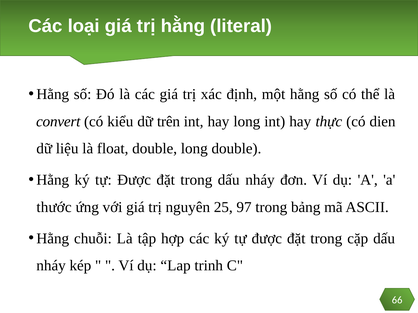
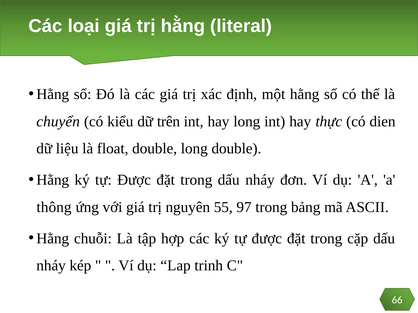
convert: convert -> chuyển
thước: thước -> thông
25: 25 -> 55
